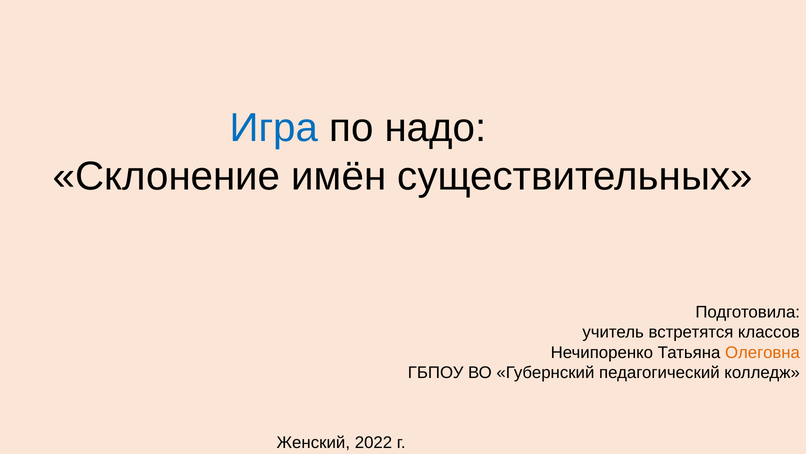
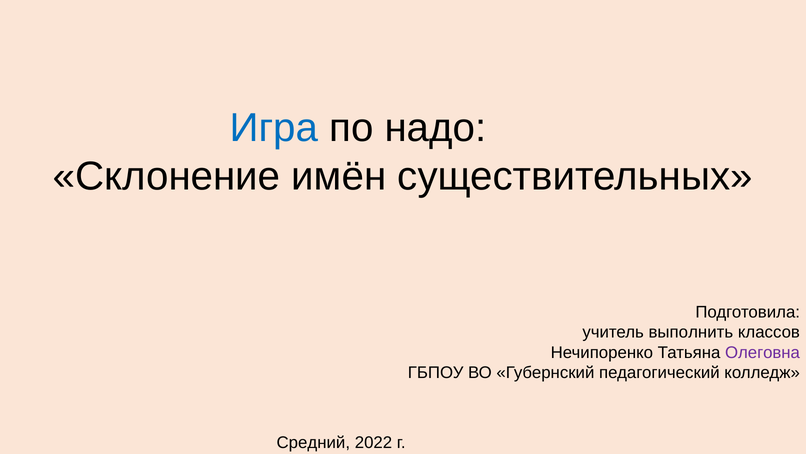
встретятся: встретятся -> выполнить
Олеговна colour: orange -> purple
Женский: Женский -> Средний
